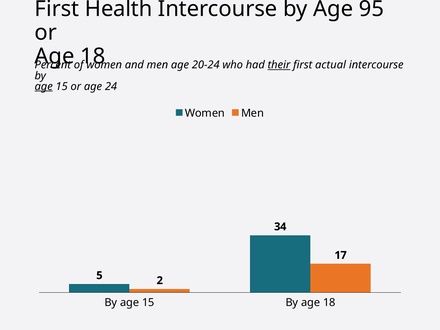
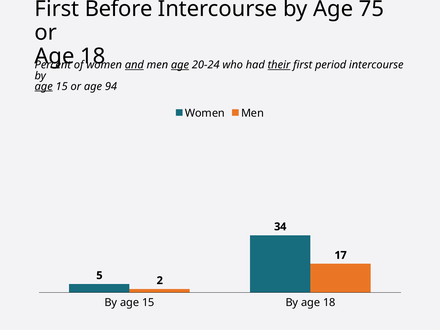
Health: Health -> Before
95: 95 -> 75
and underline: none -> present
age at (180, 65) underline: none -> present
actual: actual -> period
24: 24 -> 94
